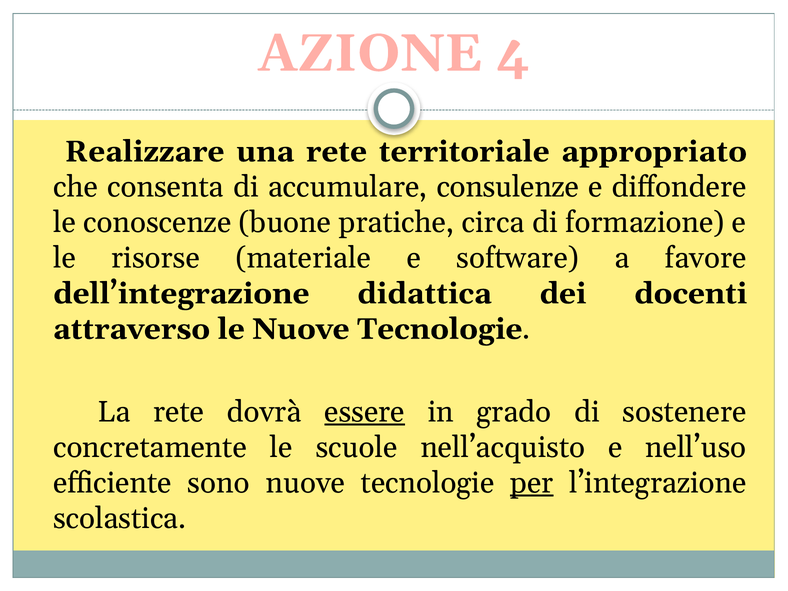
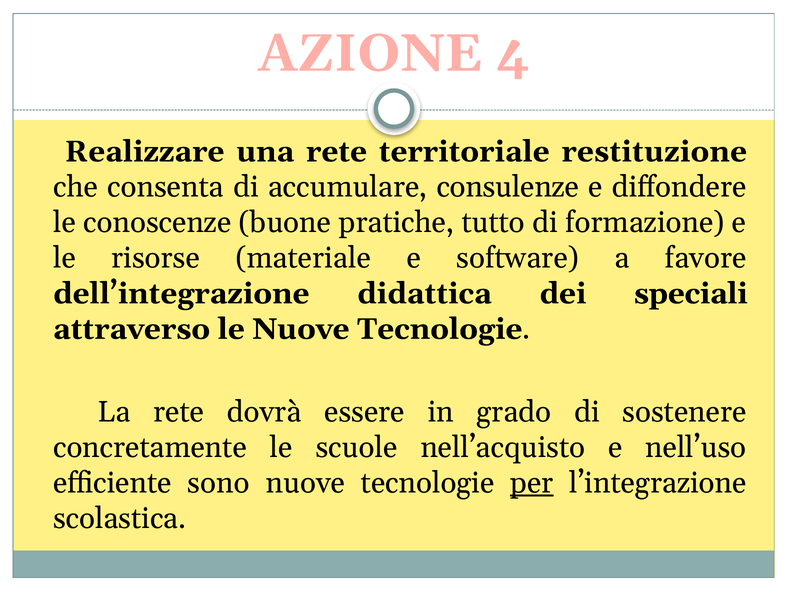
appropriato: appropriato -> restituzione
circa: circa -> tutto
docenti: docenti -> speciali
essere underline: present -> none
